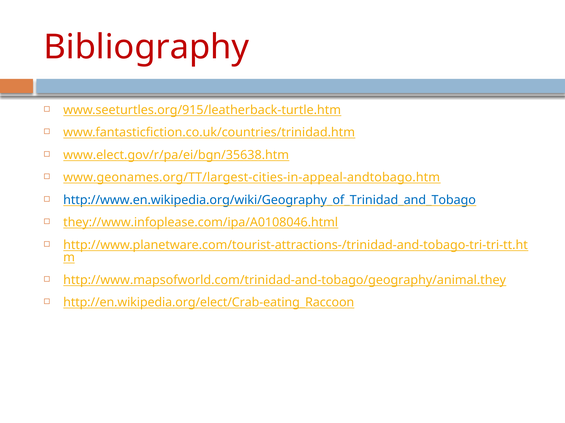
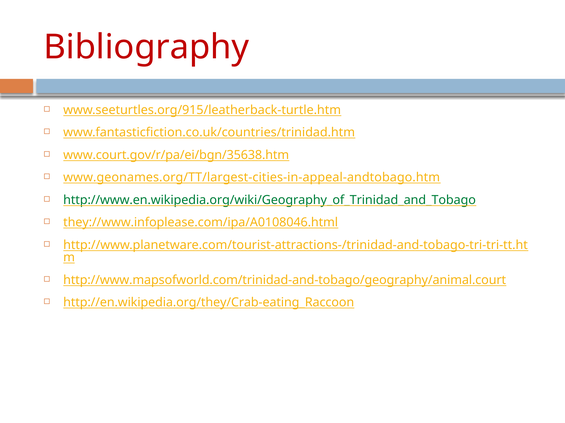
www.elect.gov/r/pa/ei/bgn/35638.htm: www.elect.gov/r/pa/ei/bgn/35638.htm -> www.court.gov/r/pa/ei/bgn/35638.htm
http://www.en.wikipedia.org/wiki/Geography_of_Trinidad_and_Tobago colour: blue -> green
http://www.mapsofworld.com/trinidad-and-tobago/geography/animal.they: http://www.mapsofworld.com/trinidad-and-tobago/geography/animal.they -> http://www.mapsofworld.com/trinidad-and-tobago/geography/animal.court
http://en.wikipedia.org/elect/Crab-eating_Raccoon: http://en.wikipedia.org/elect/Crab-eating_Raccoon -> http://en.wikipedia.org/they/Crab-eating_Raccoon
